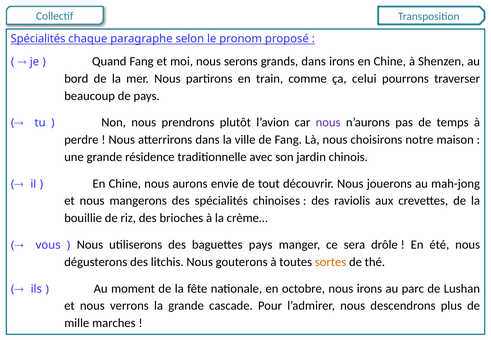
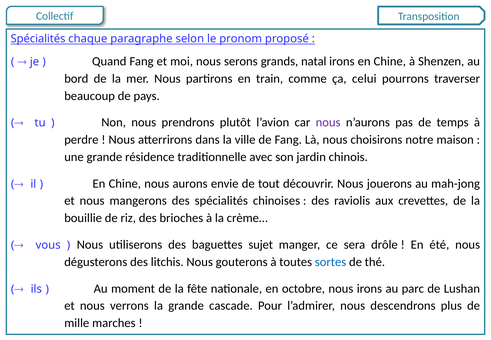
grands dans: dans -> natal
baguettes pays: pays -> sujet
sortes colour: orange -> blue
